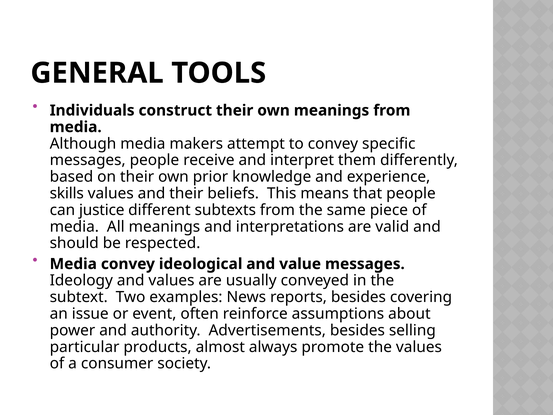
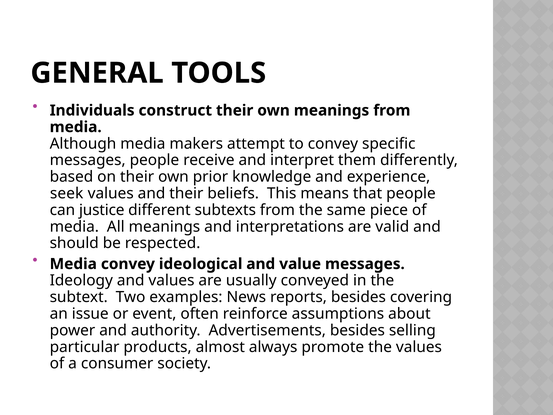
skills: skills -> seek
